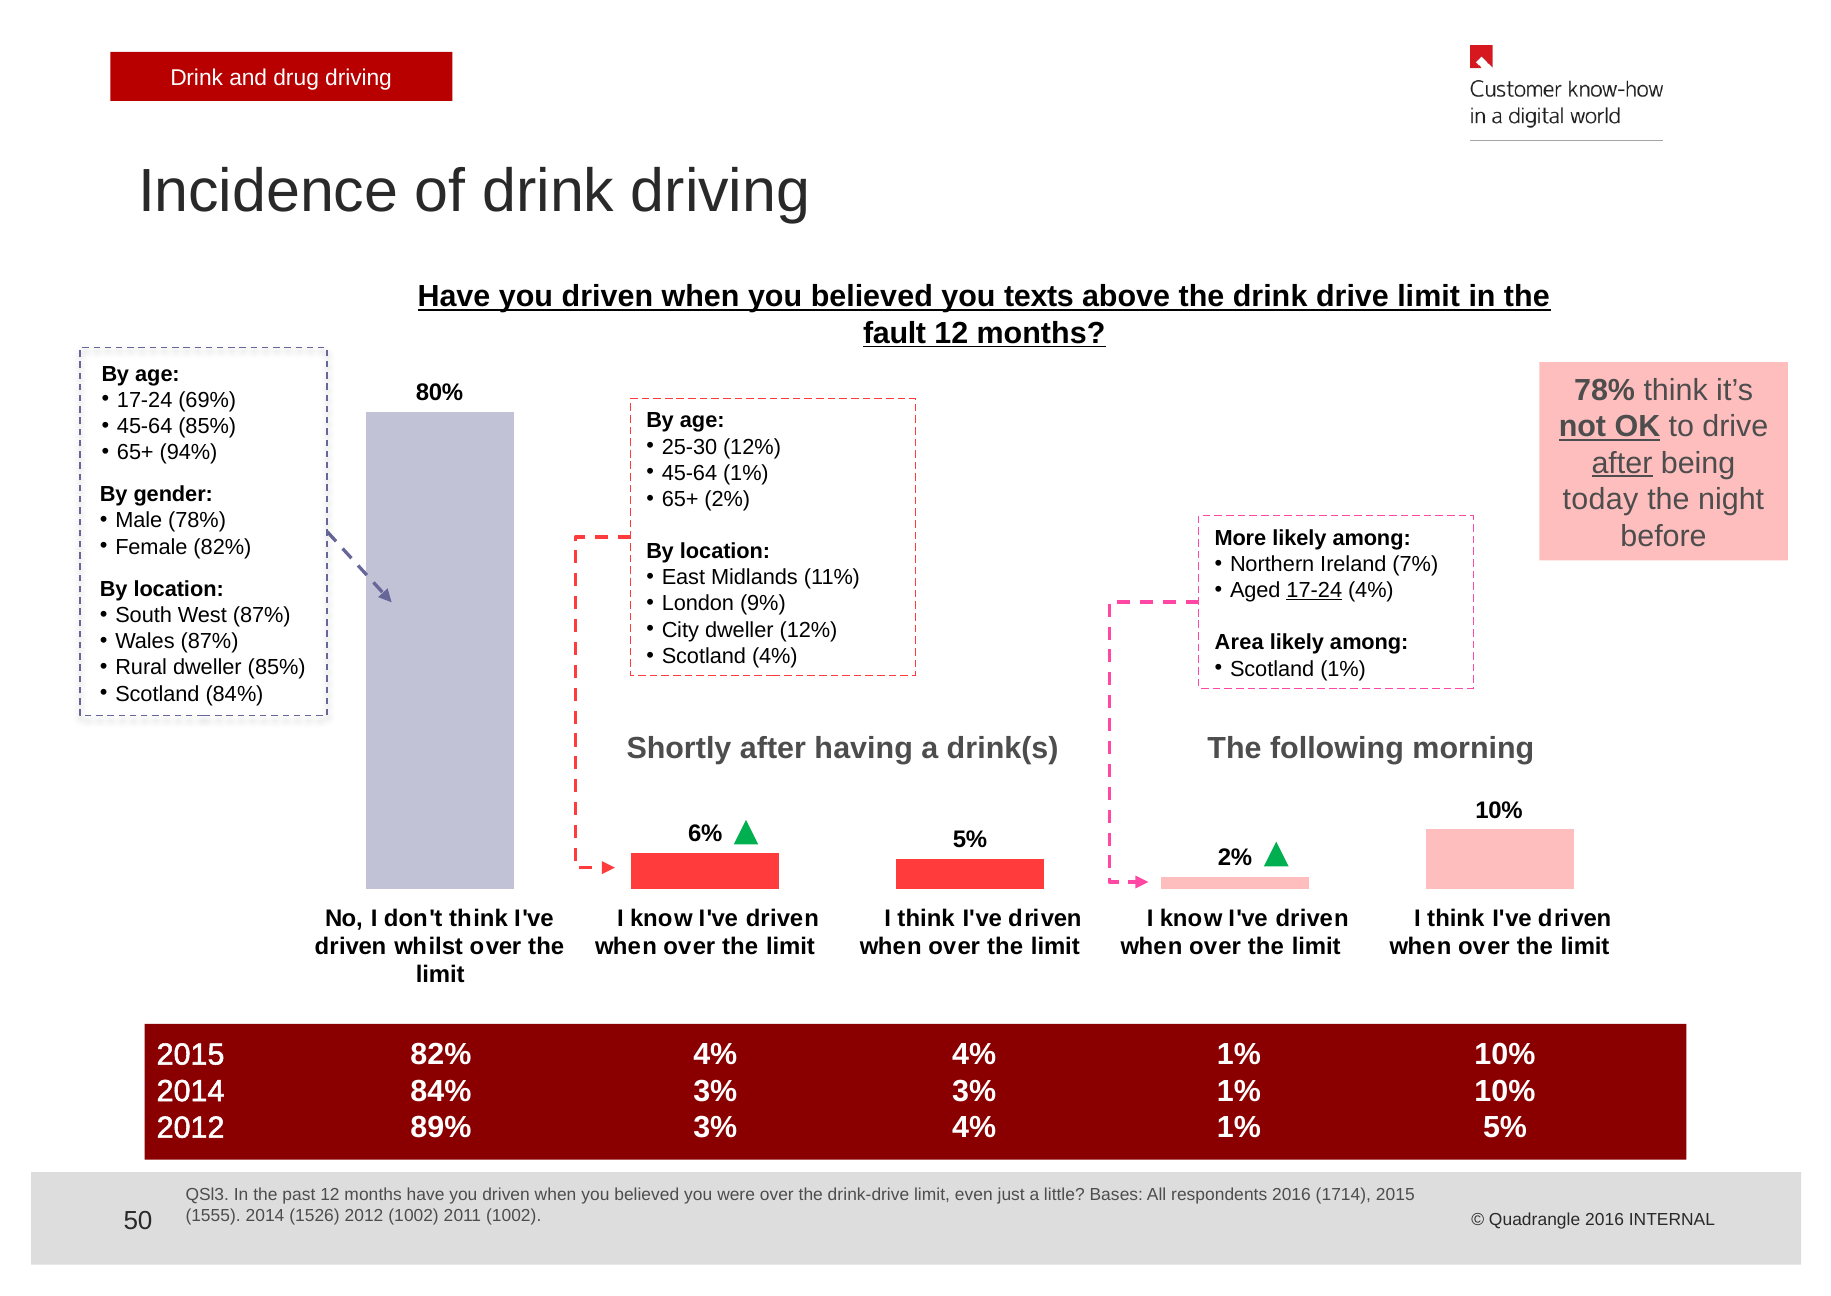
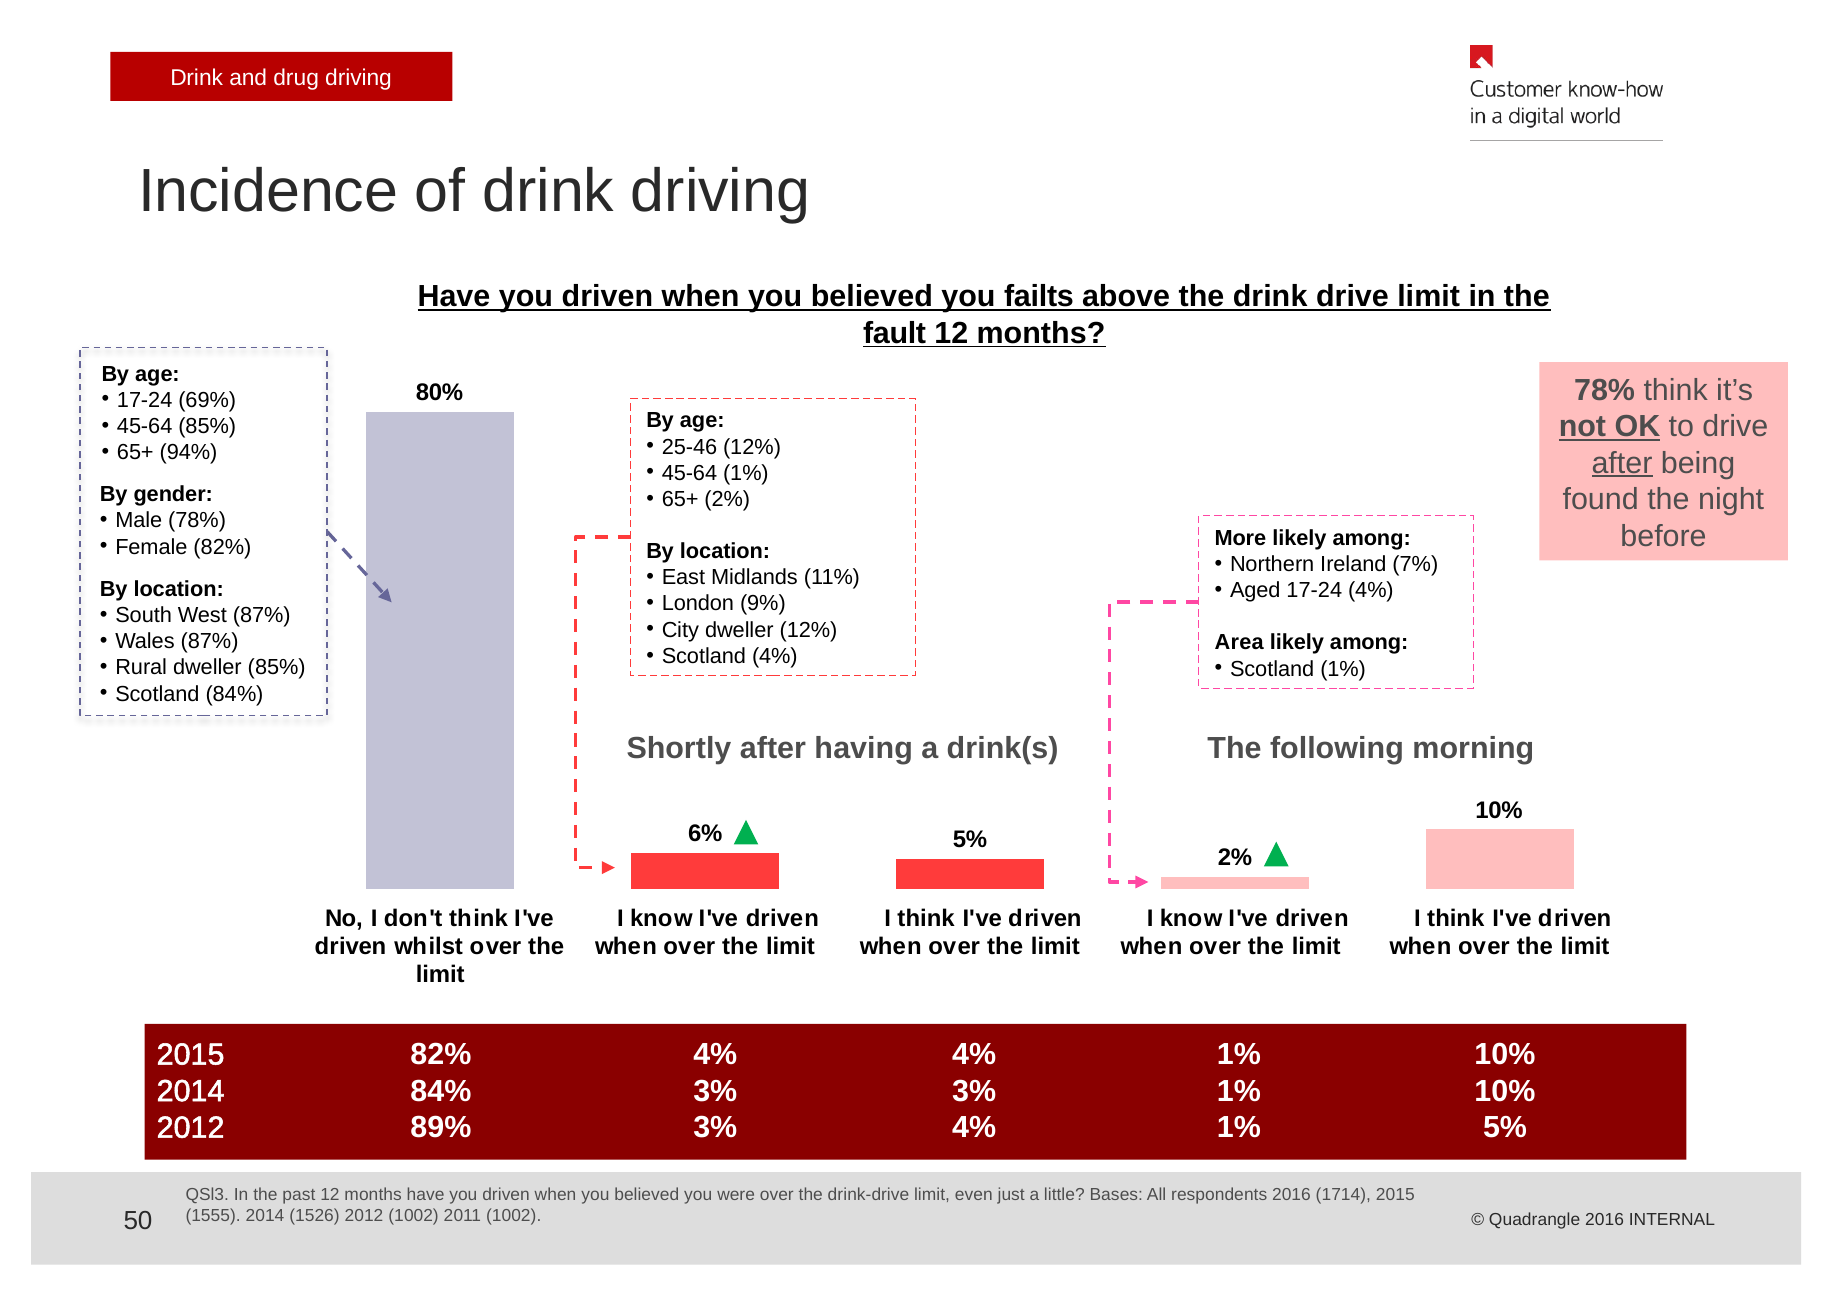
texts: texts -> failts
25-30: 25-30 -> 25-46
today: today -> found
17-24 at (1314, 590) underline: present -> none
